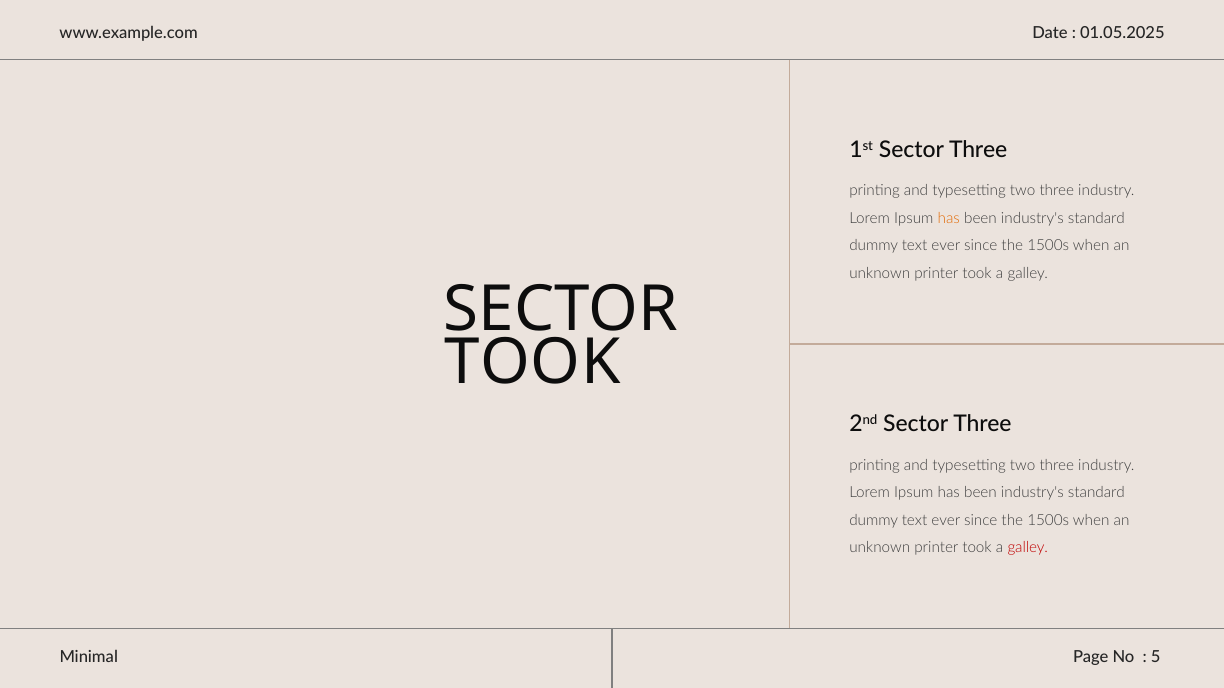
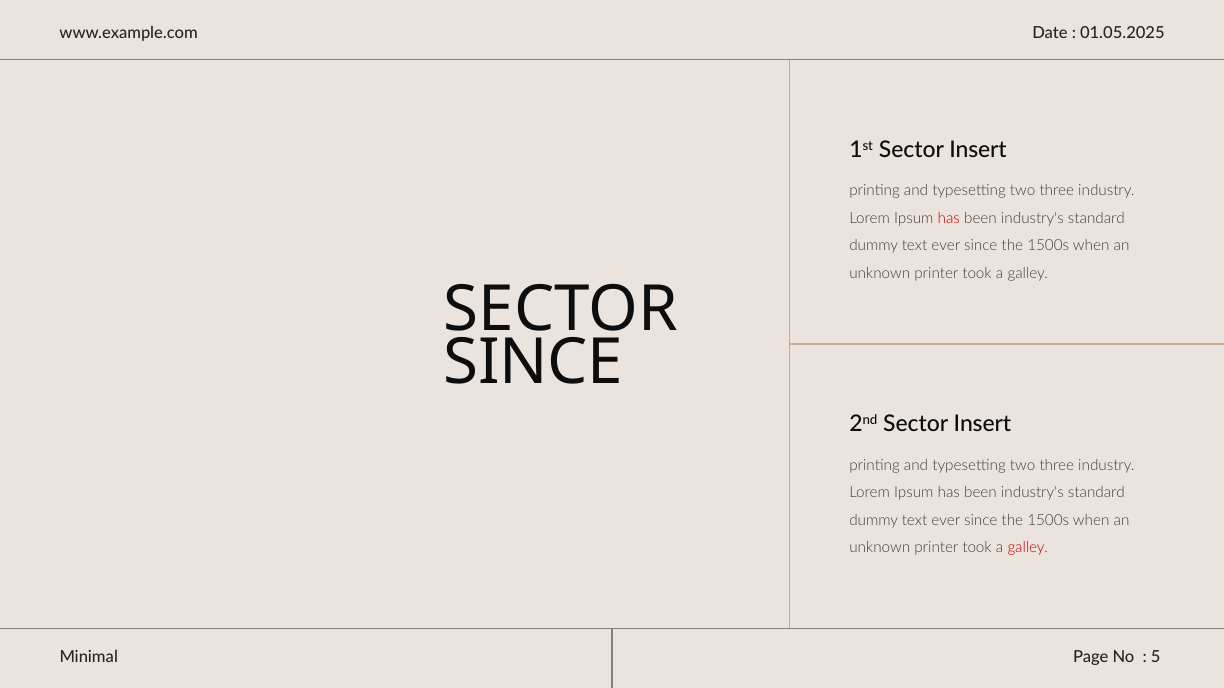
1st Sector Three: Three -> Insert
has at (949, 218) colour: orange -> red
TOOK at (533, 363): TOOK -> SINCE
2nd Sector Three: Three -> Insert
